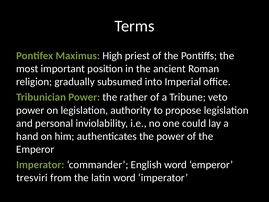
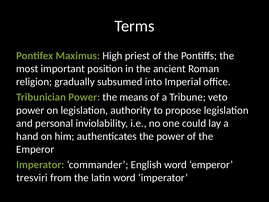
rather: rather -> means
